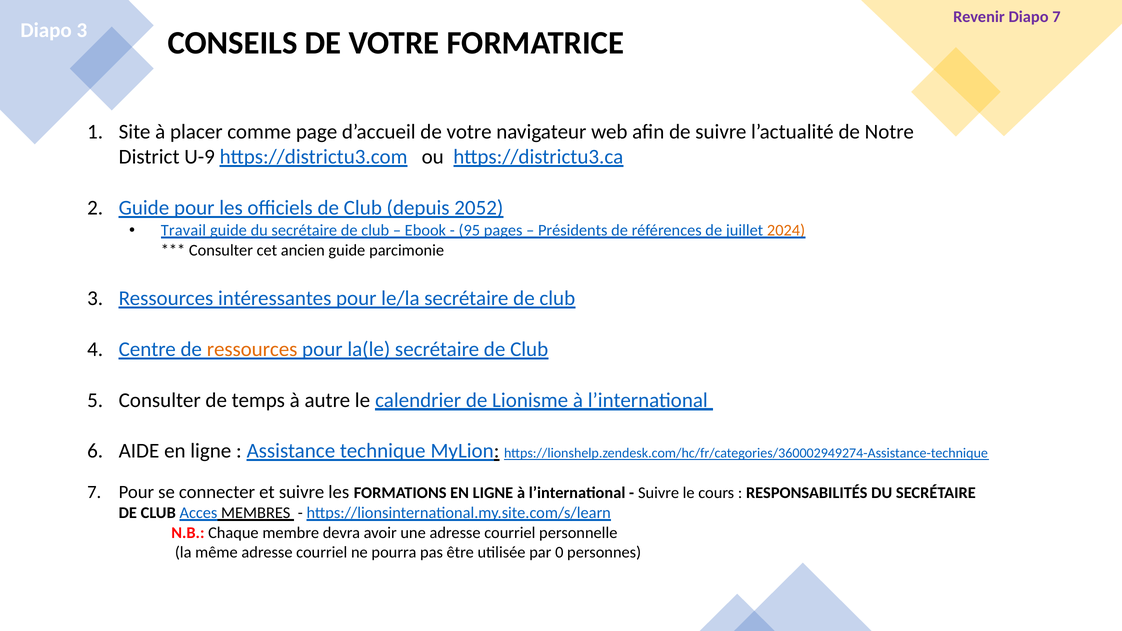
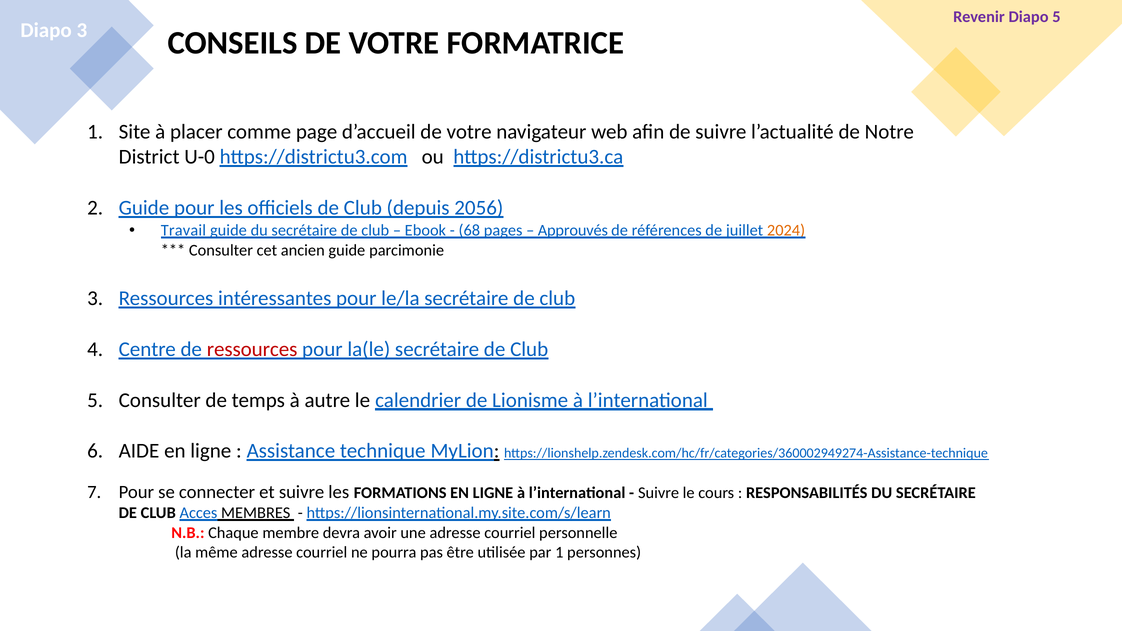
Diapo 7: 7 -> 5
U-9: U-9 -> U-0
2052: 2052 -> 2056
95: 95 -> 68
Présidents: Présidents -> Approuvés
ressources at (252, 349) colour: orange -> red
par 0: 0 -> 1
